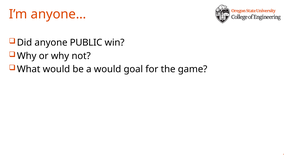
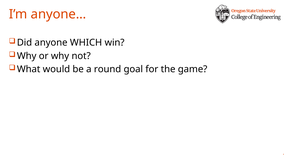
PUBLIC: PUBLIC -> WHICH
a would: would -> round
